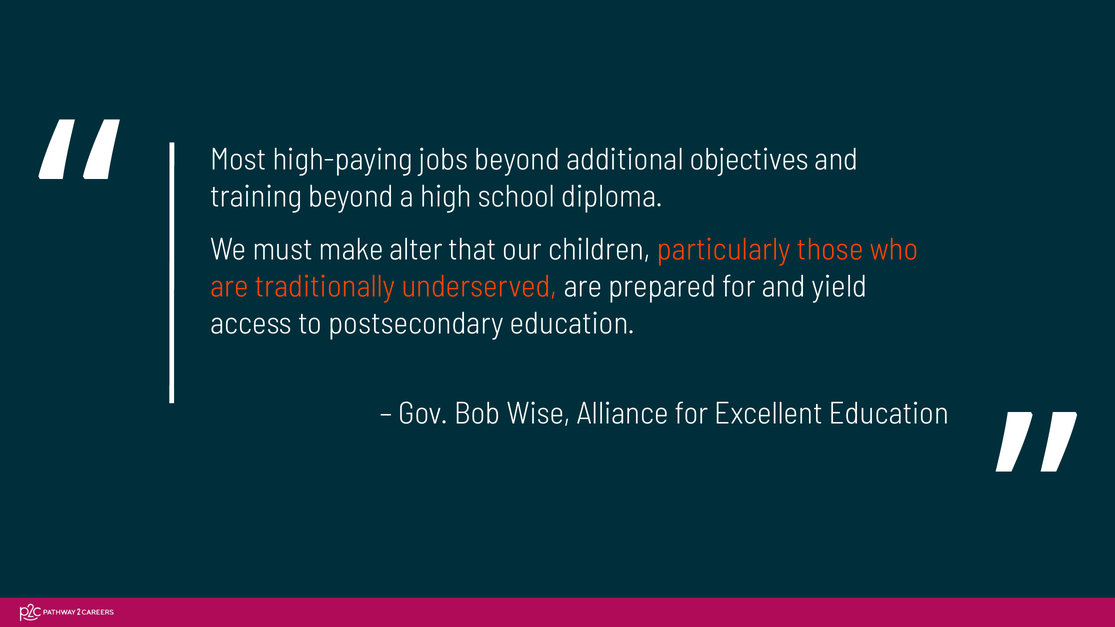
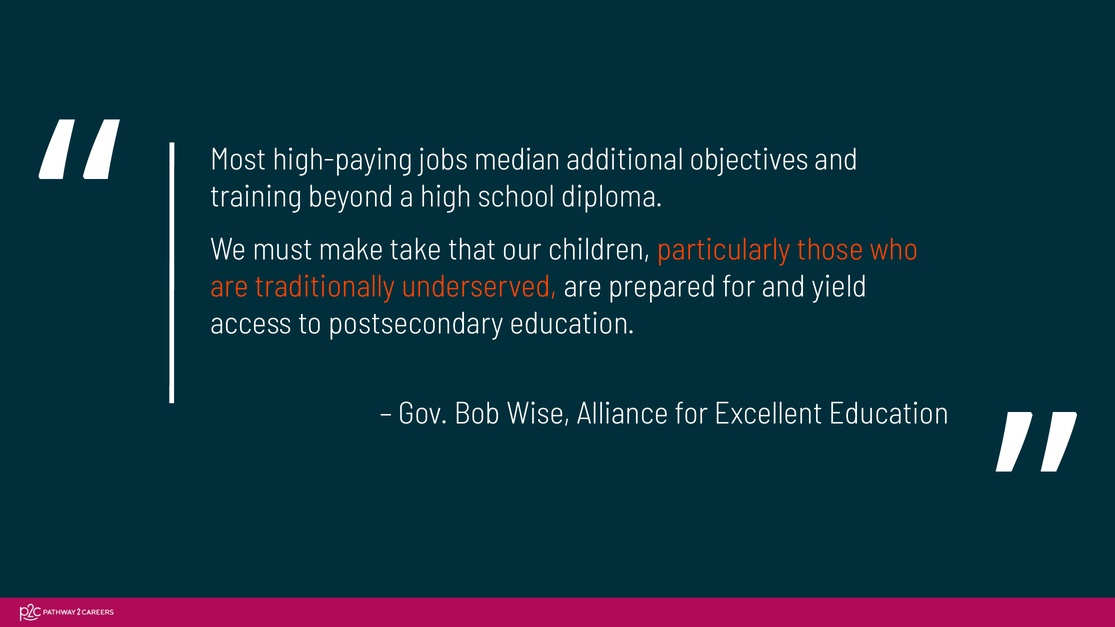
jobs beyond: beyond -> median
alter: alter -> take
